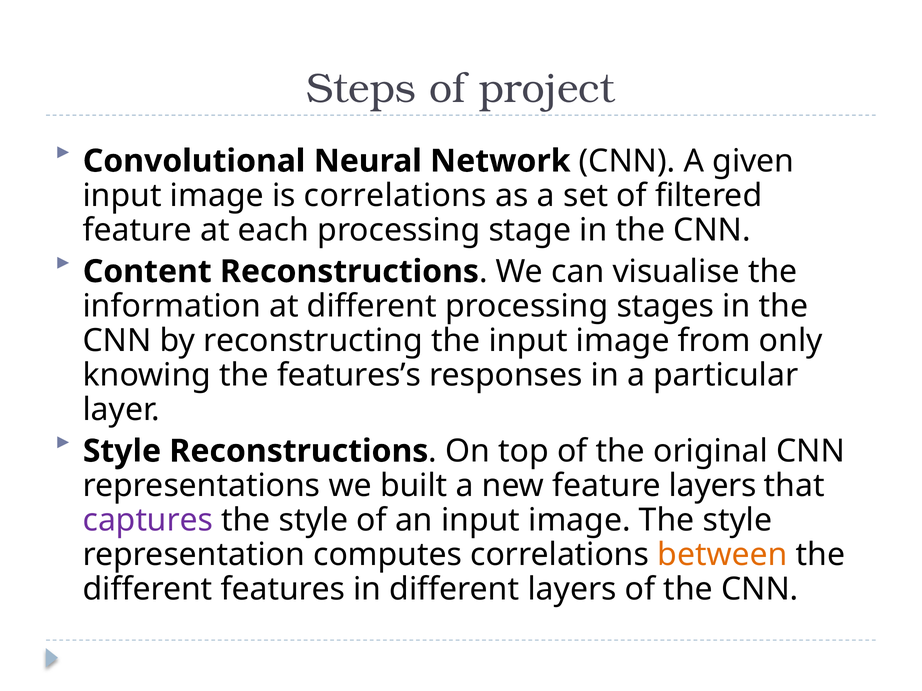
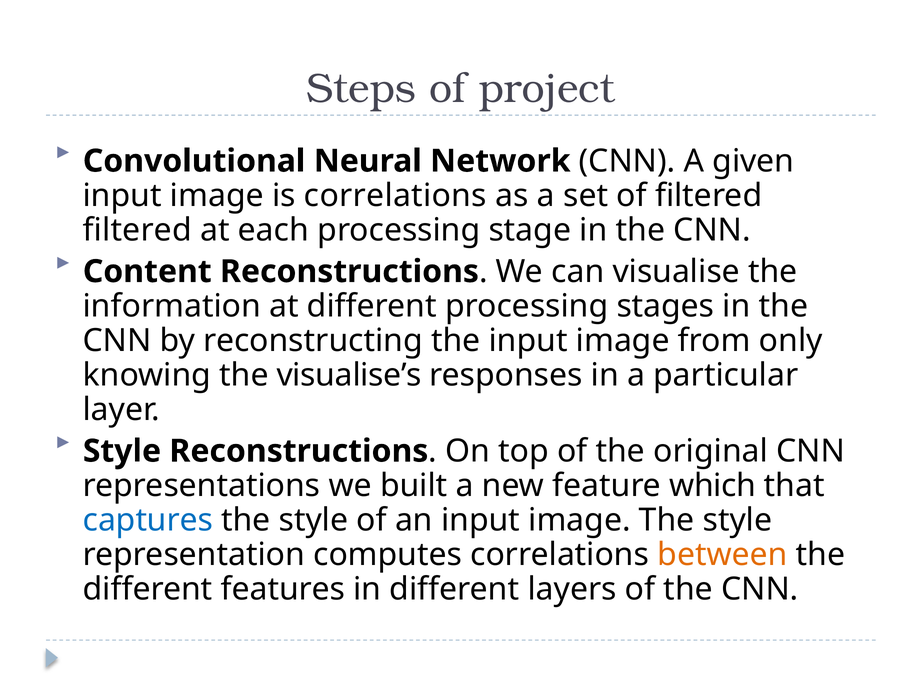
feature at (137, 230): feature -> filtered
features’s: features’s -> visualise’s
feature layers: layers -> which
captures colour: purple -> blue
